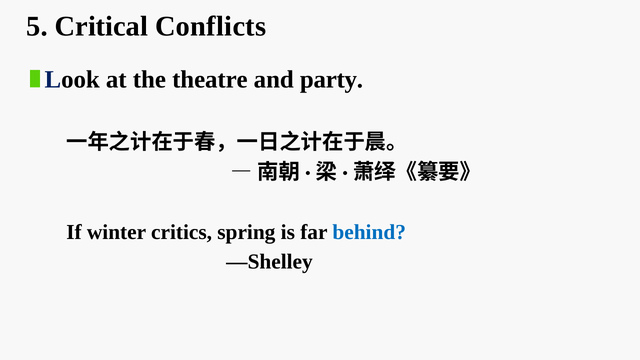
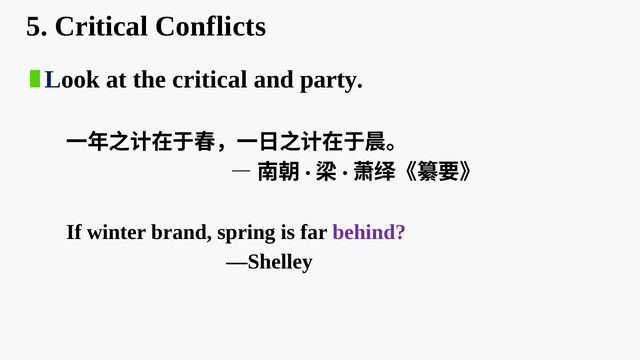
the theatre: theatre -> critical
critics: critics -> brand
behind colour: blue -> purple
